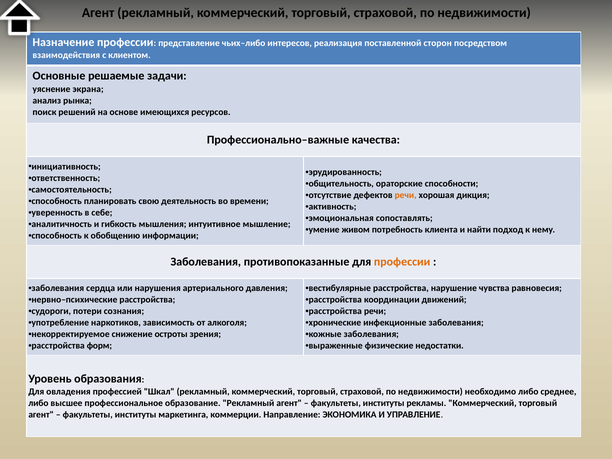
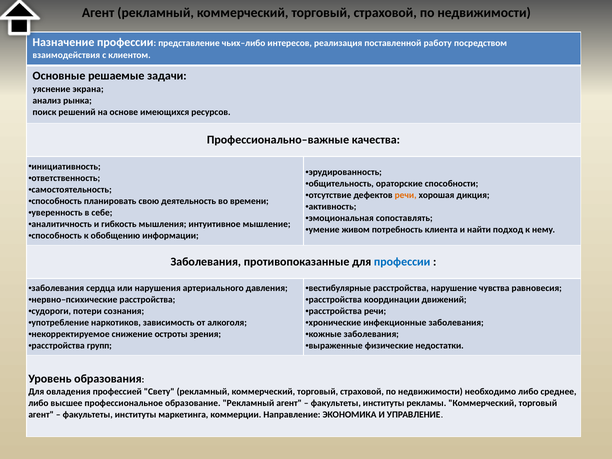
сторон: сторон -> работу
профессии at (402, 262) colour: orange -> blue
форм: форм -> групп
Шкал: Шкал -> Свету
